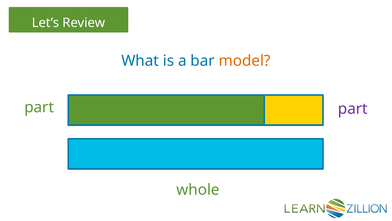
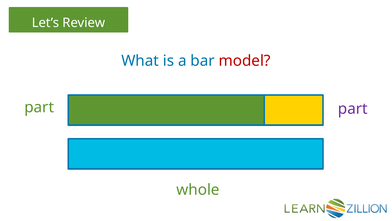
model colour: orange -> red
